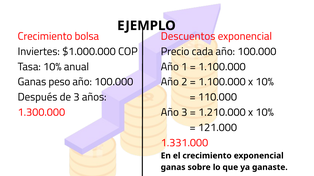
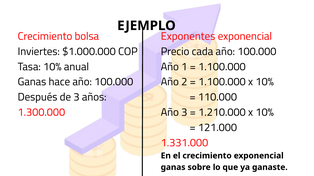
Descuentos: Descuentos -> Exponentes
peso: peso -> hace
